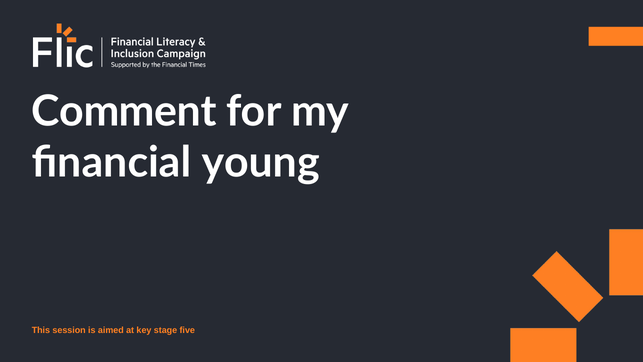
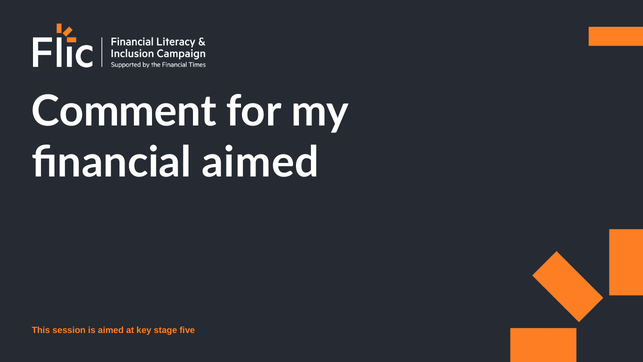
financial young: young -> aimed
